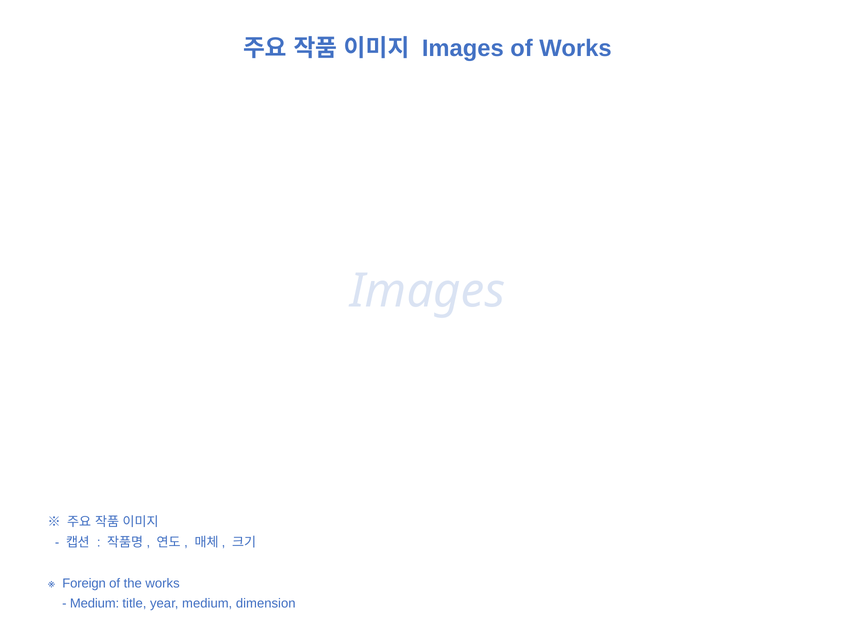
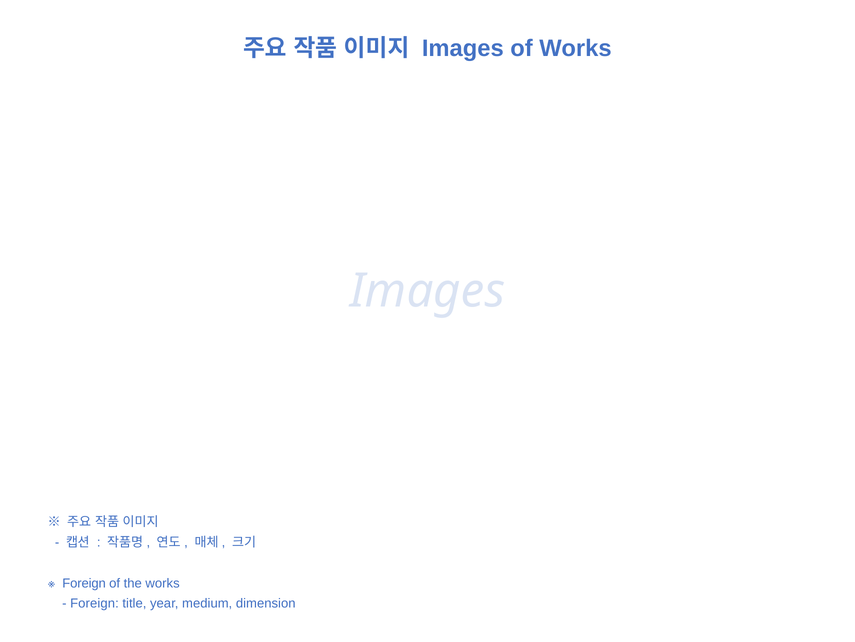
Medium at (95, 603): Medium -> Foreign
